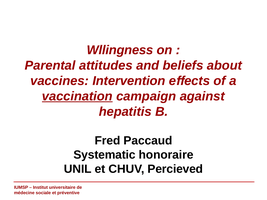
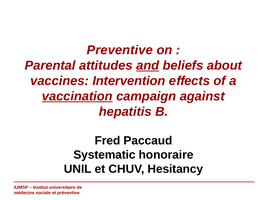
Wllingness: Wllingness -> Preventive
and underline: none -> present
Percieved: Percieved -> Hesitancy
